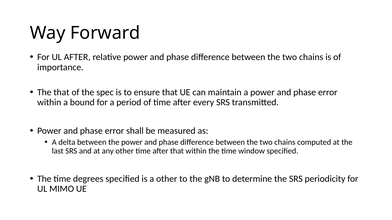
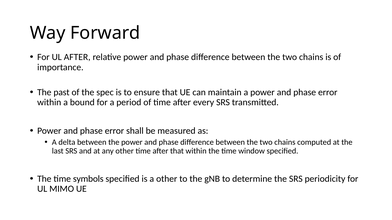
The that: that -> past
degrees: degrees -> symbols
